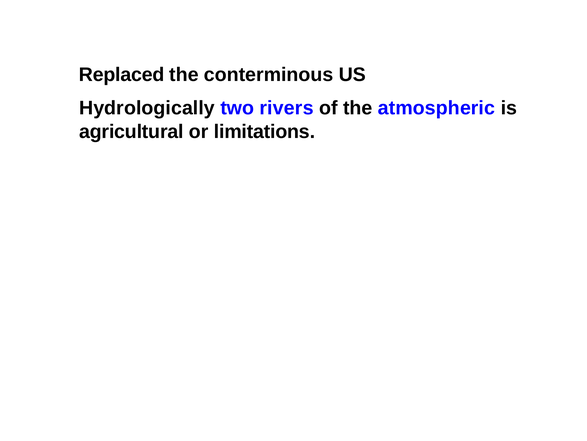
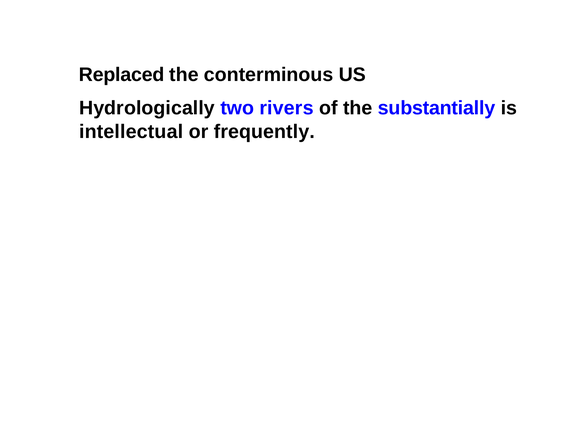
atmospheric: atmospheric -> substantially
agricultural: agricultural -> intellectual
limitations: limitations -> frequently
